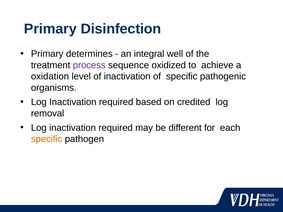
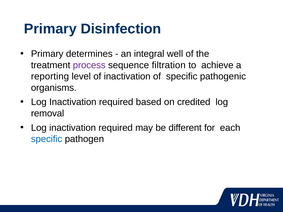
oxidized: oxidized -> filtration
oxidation: oxidation -> reporting
specific at (47, 139) colour: orange -> blue
